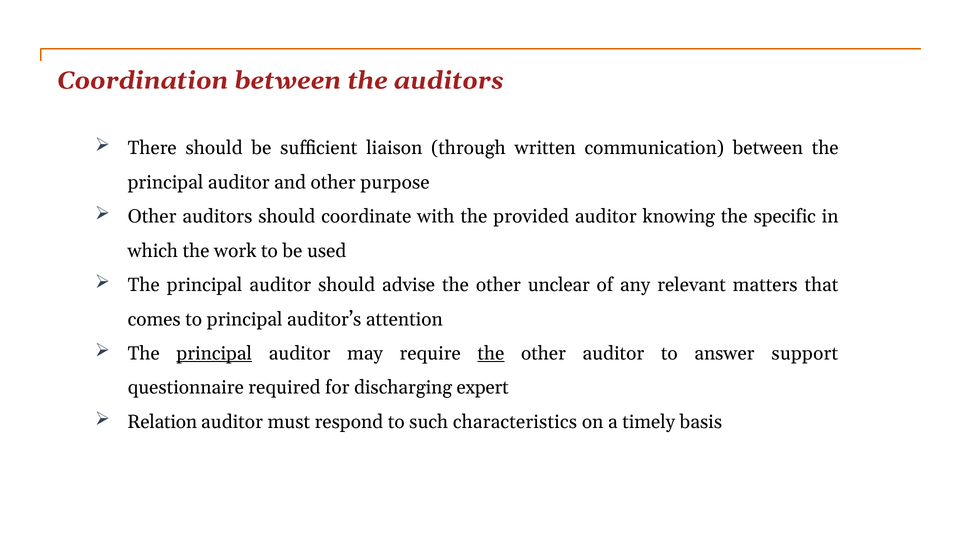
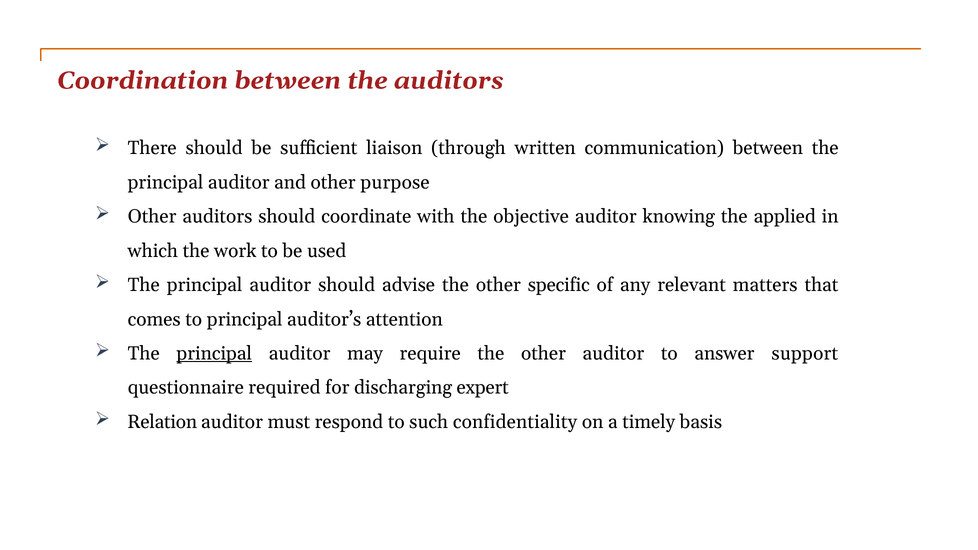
provided: provided -> objective
specific: specific -> applied
unclear: unclear -> specific
the at (491, 354) underline: present -> none
characteristics: characteristics -> confidentiality
